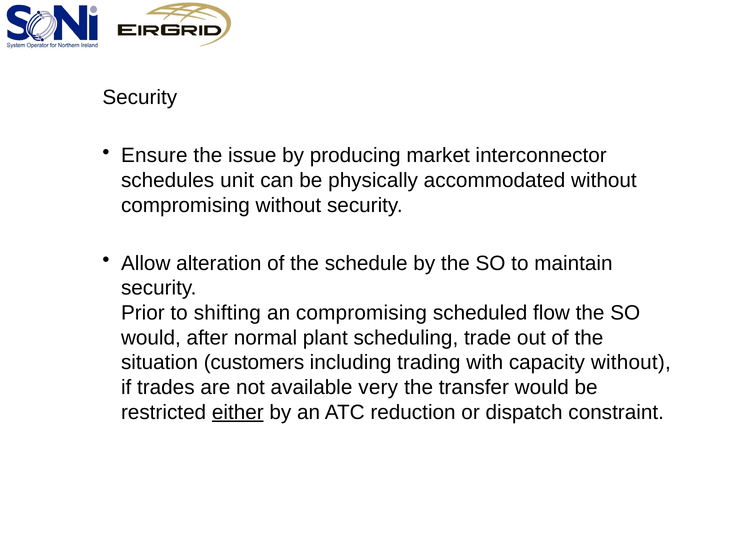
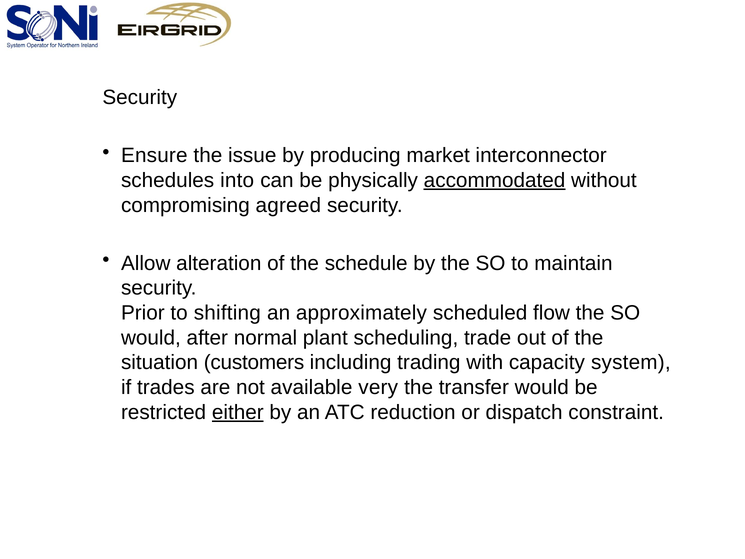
unit: unit -> into
accommodated underline: none -> present
compromising without: without -> agreed
an compromising: compromising -> approximately
capacity without: without -> system
